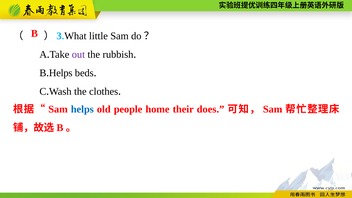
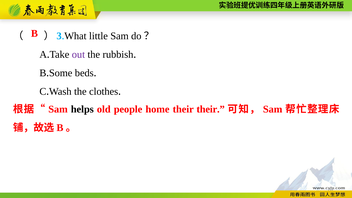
Helps at (61, 73): Helps -> Some
helps at (82, 109) colour: blue -> black
their does: does -> their
